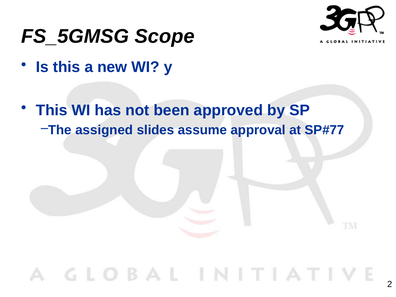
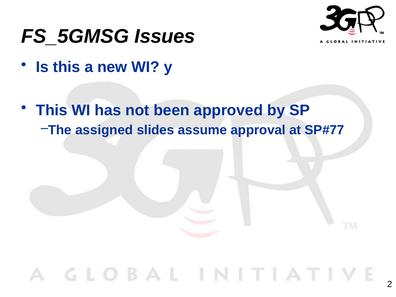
Scope: Scope -> Issues
